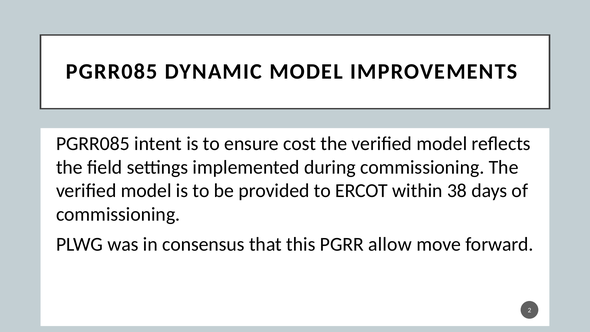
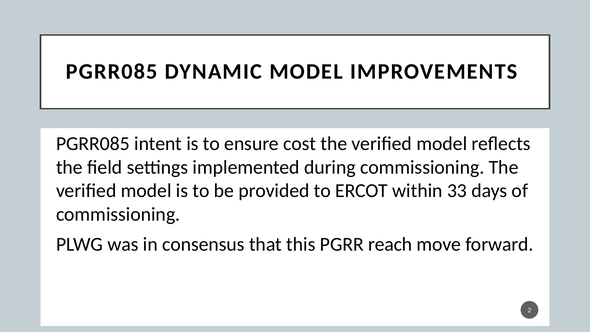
38: 38 -> 33
allow: allow -> reach
